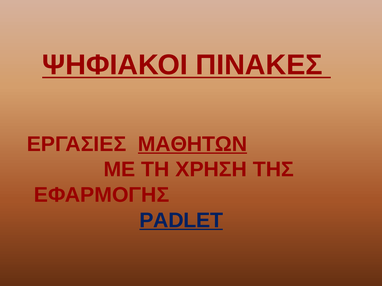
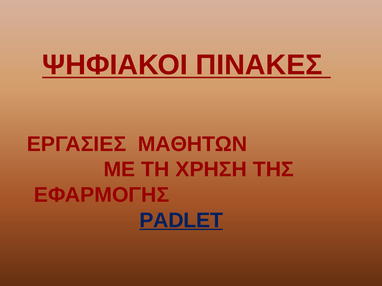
ΜΑΘΗΤΩΝ underline: present -> none
